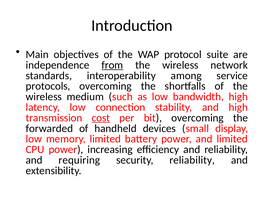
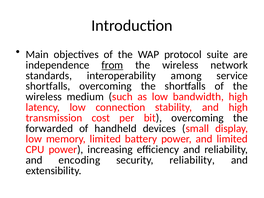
protocols at (48, 86): protocols -> shortfalls
cost underline: present -> none
requiring: requiring -> encoding
